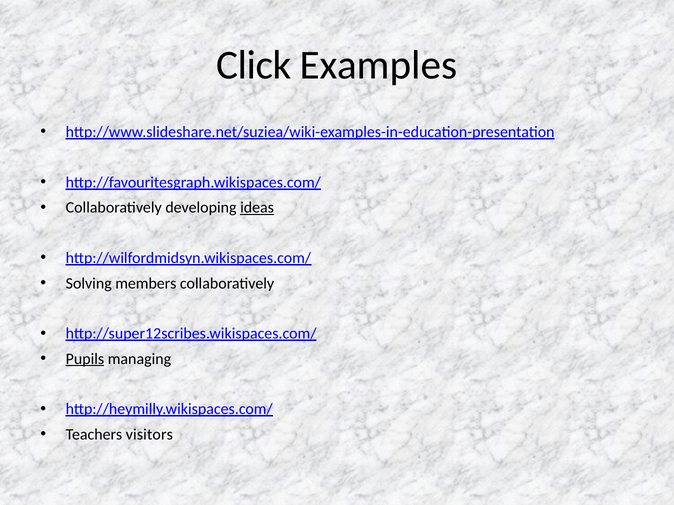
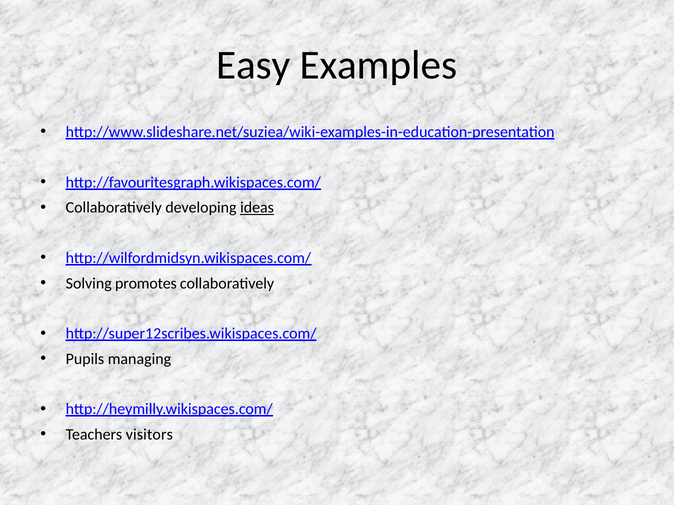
Click: Click -> Easy
members: members -> promotes
Pupils underline: present -> none
